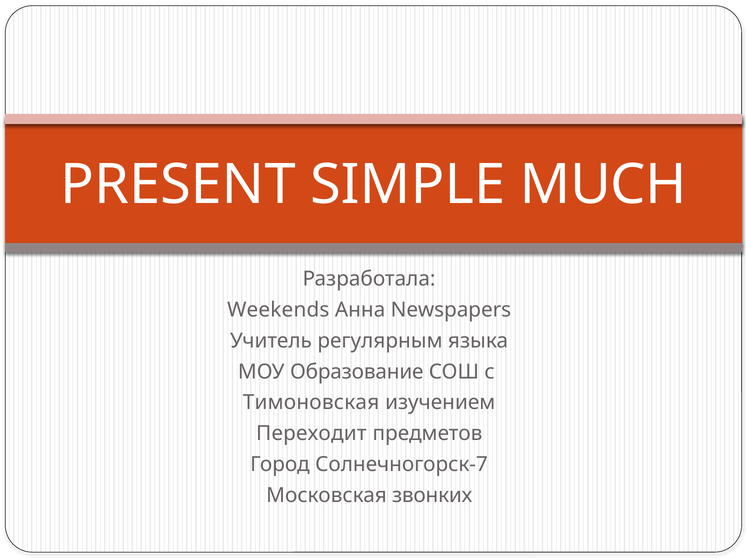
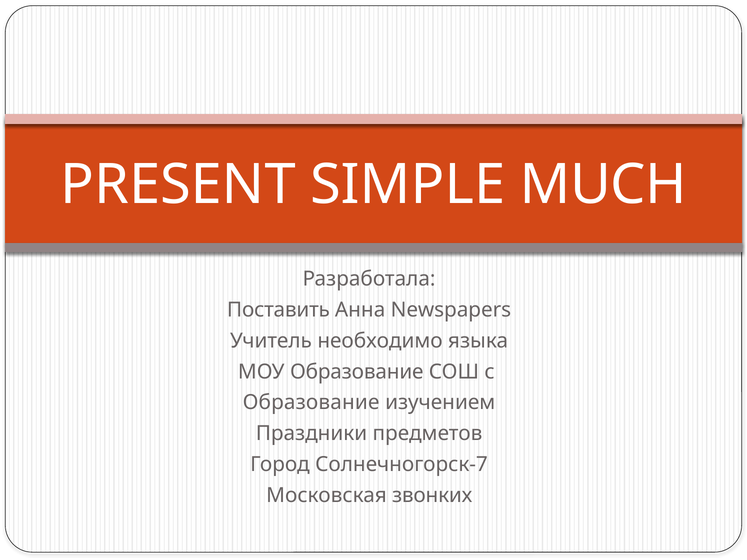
Weekends: Weekends -> Поставить
регулярным: регулярным -> необходимо
Тимоновская at (311, 403): Тимоновская -> Образование
Переходит: Переходит -> Праздники
